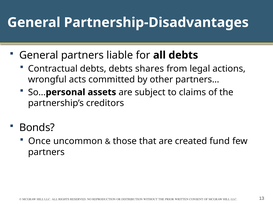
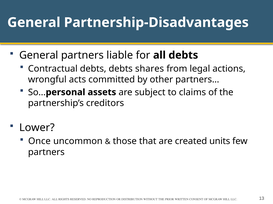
Bonds: Bonds -> Lower
fund: fund -> units
